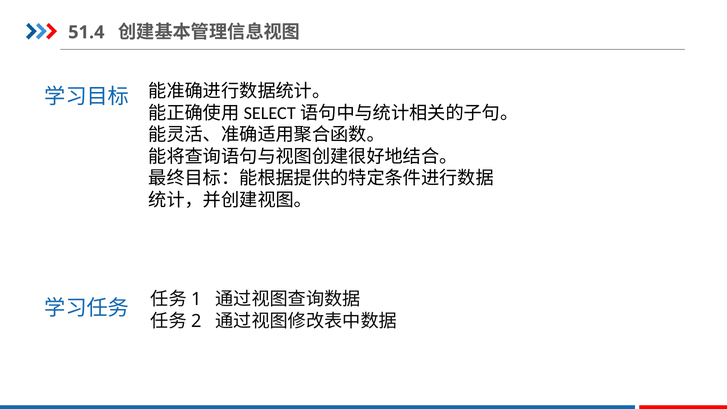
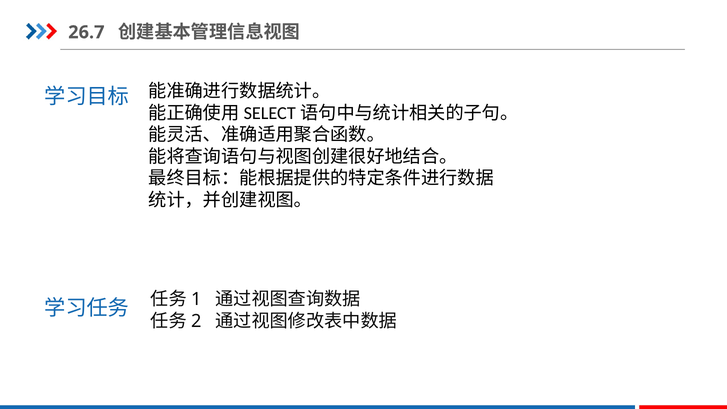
51.4: 51.4 -> 26.7
